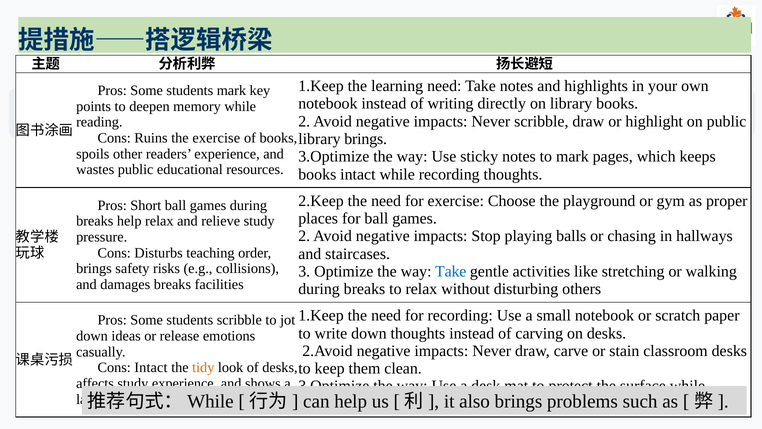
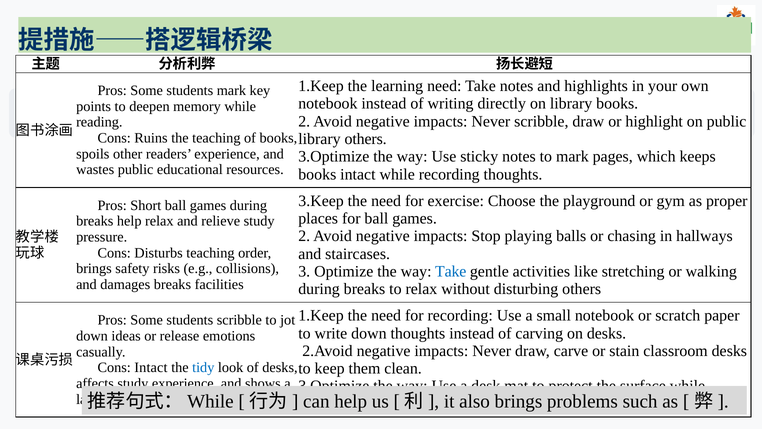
the exercise: exercise -> teaching
library brings: brings -> others
2.Keep: 2.Keep -> 3.Keep
tidy colour: orange -> blue
